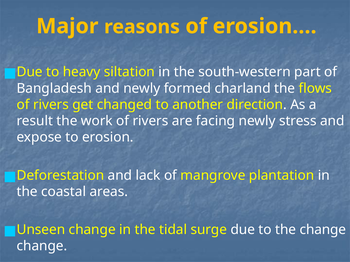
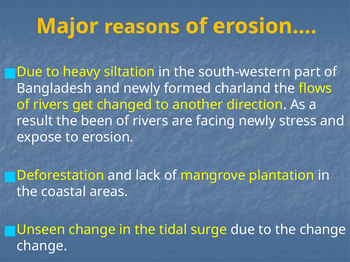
work: work -> been
